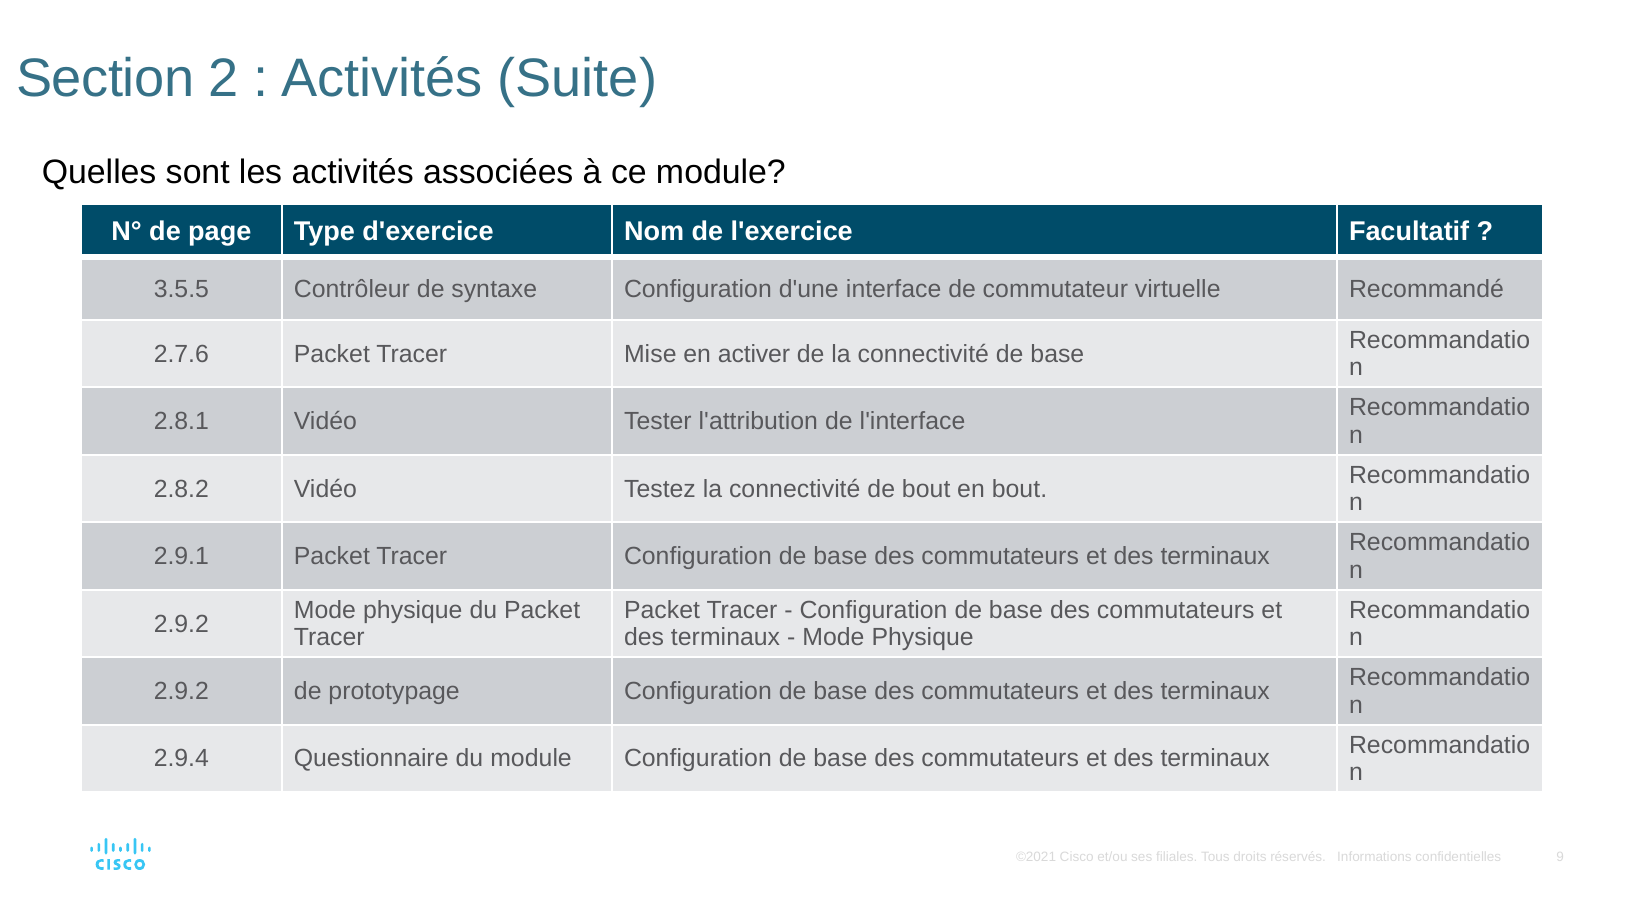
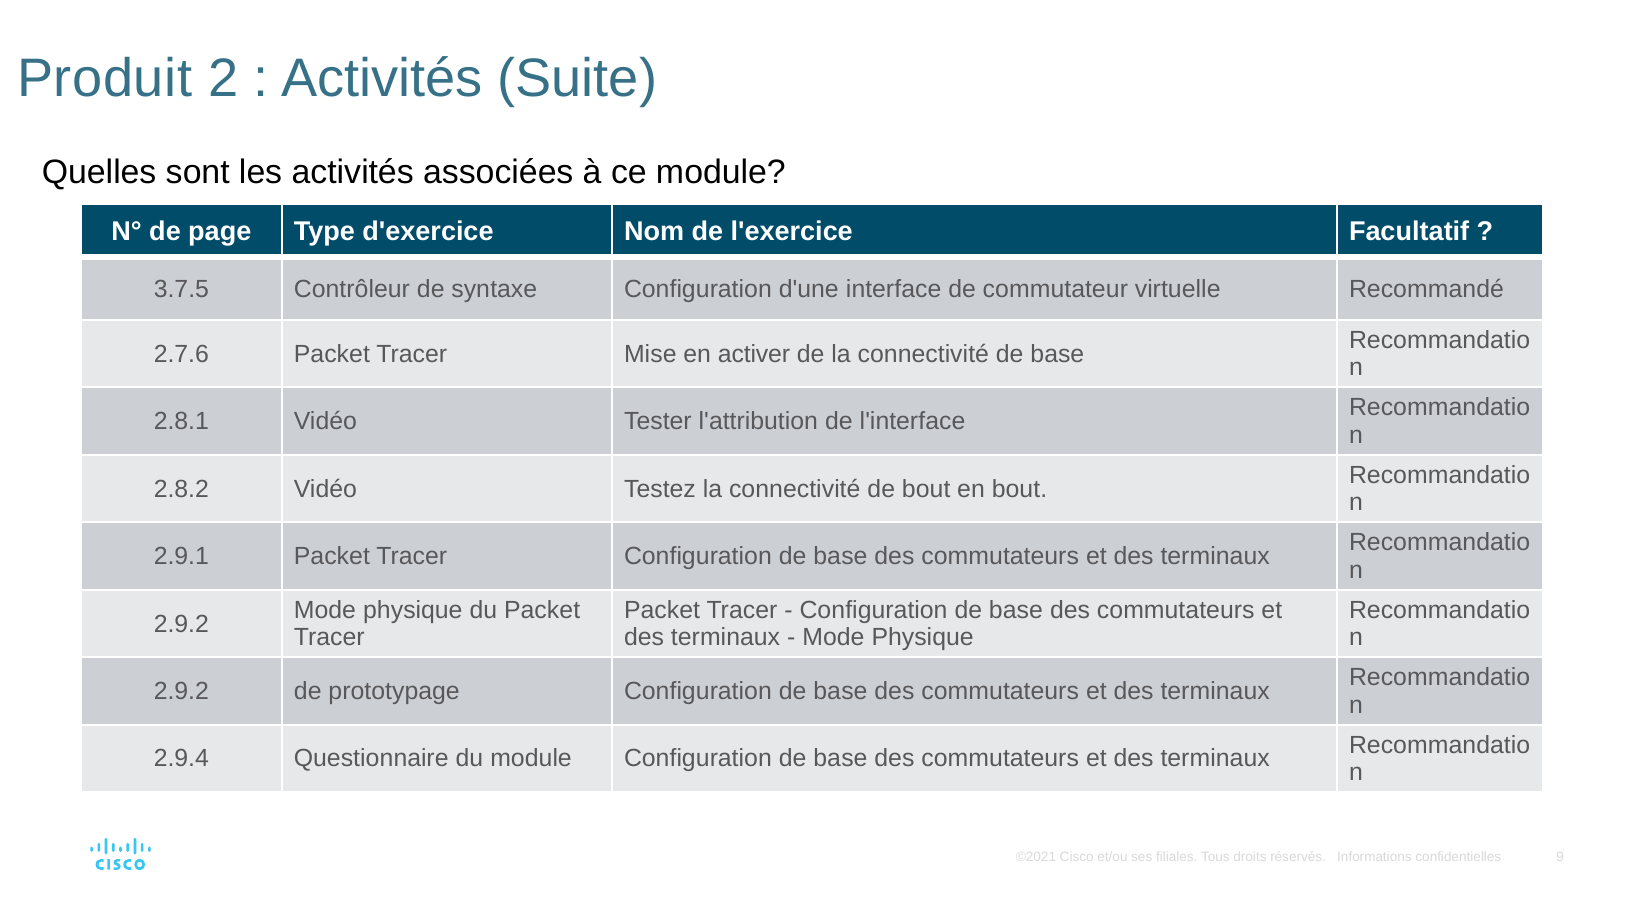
Section: Section -> Produit
3.5.5: 3.5.5 -> 3.7.5
